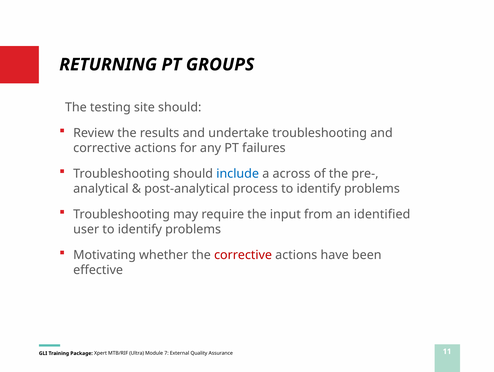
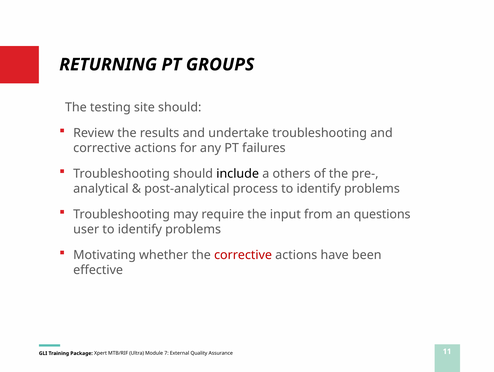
include colour: blue -> black
across: across -> others
identified: identified -> questions
